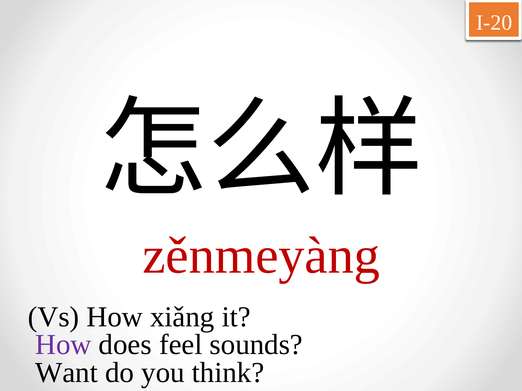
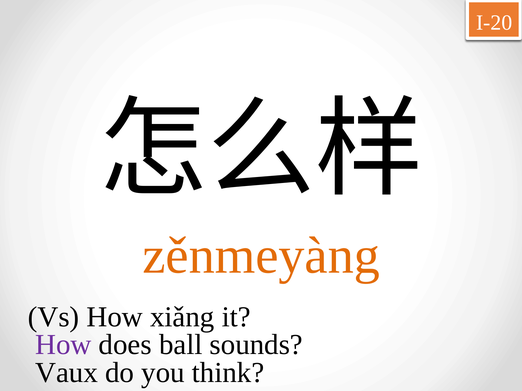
zěnmeyàng colour: red -> orange
feel: feel -> ball
Want: Want -> Vaux
